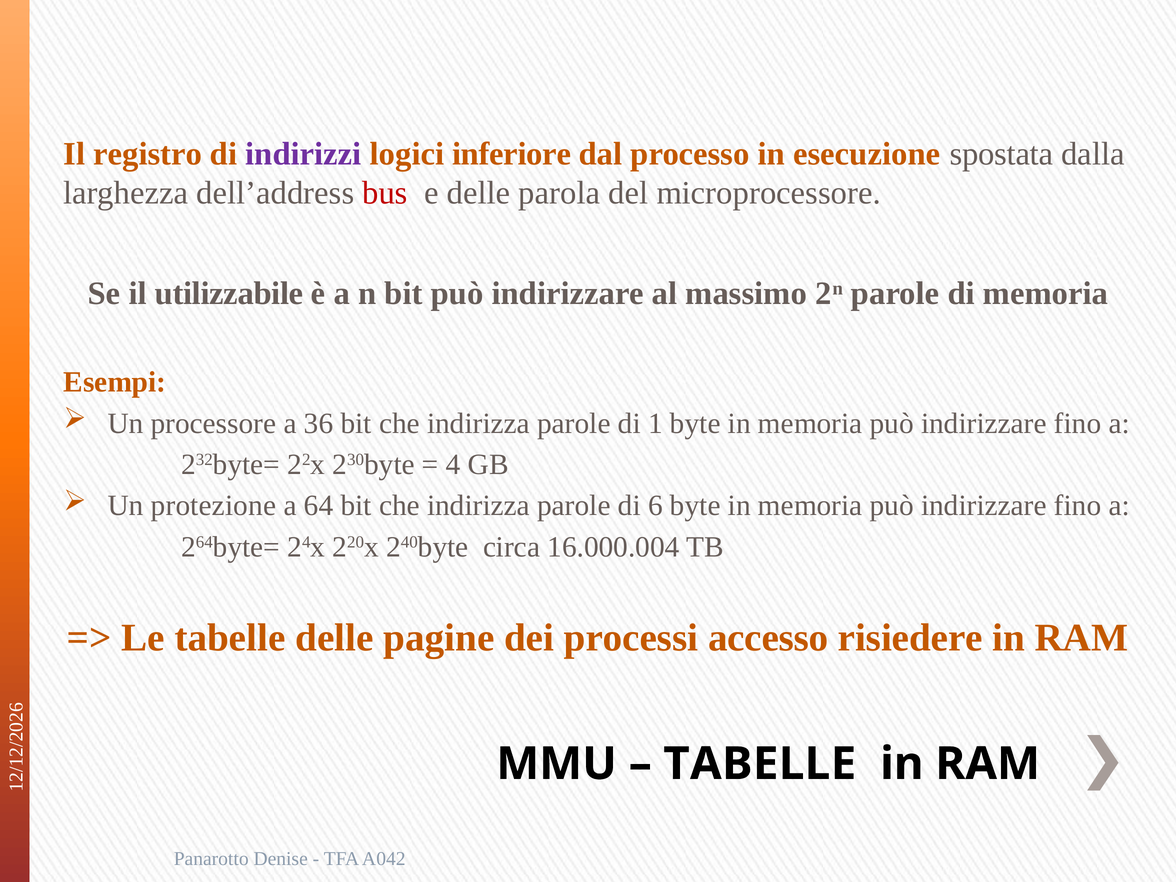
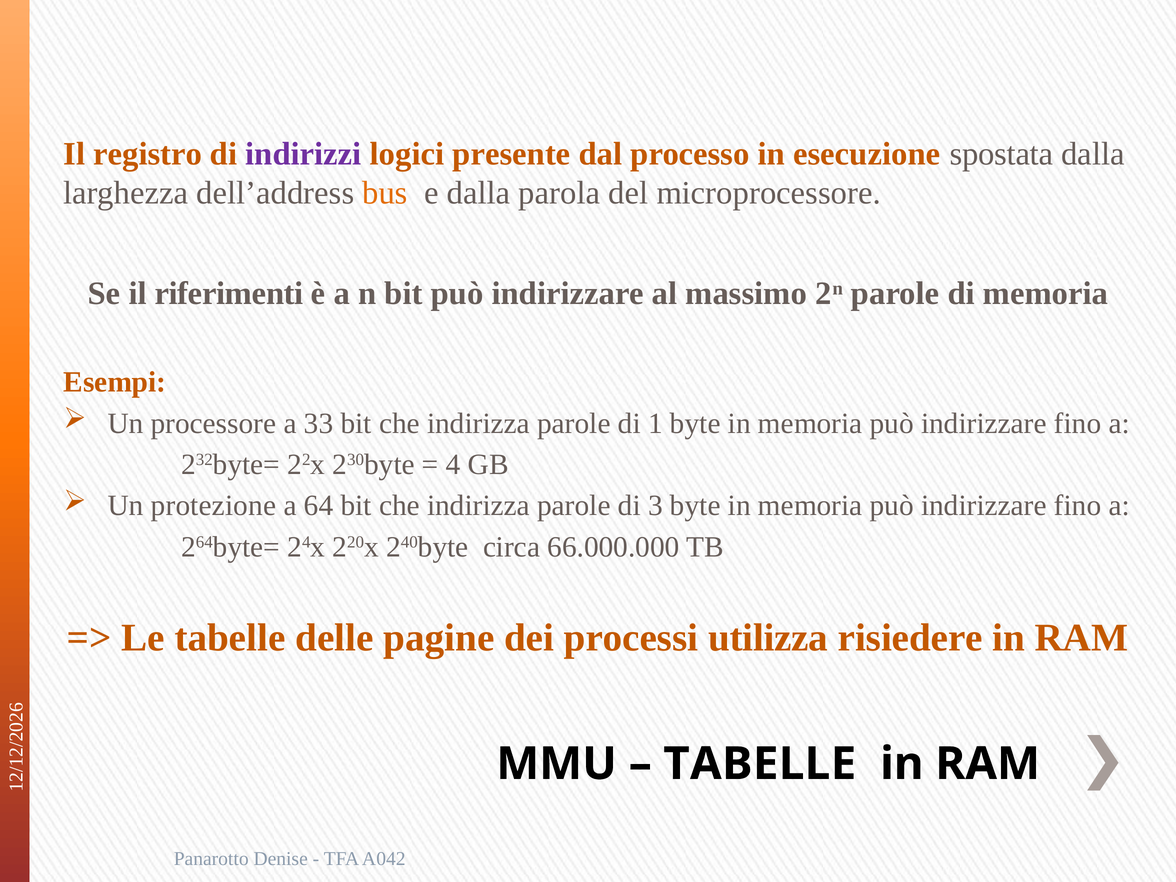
inferiore: inferiore -> presente
bus colour: red -> orange
e delle: delle -> dalla
utilizzabile: utilizzabile -> riferimenti
36: 36 -> 33
di 6: 6 -> 3
16.000.004: 16.000.004 -> 66.000.000
accesso: accesso -> utilizza
